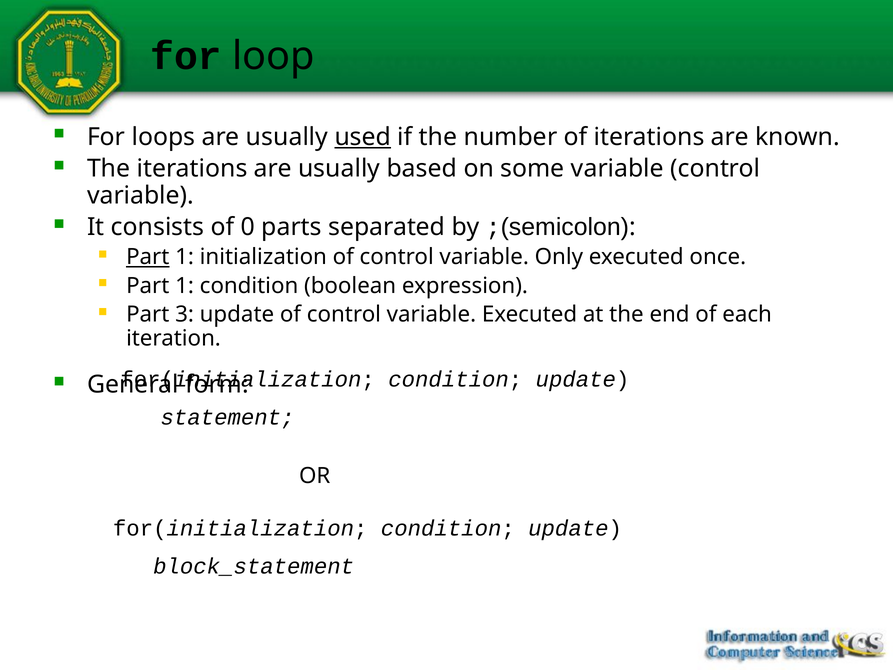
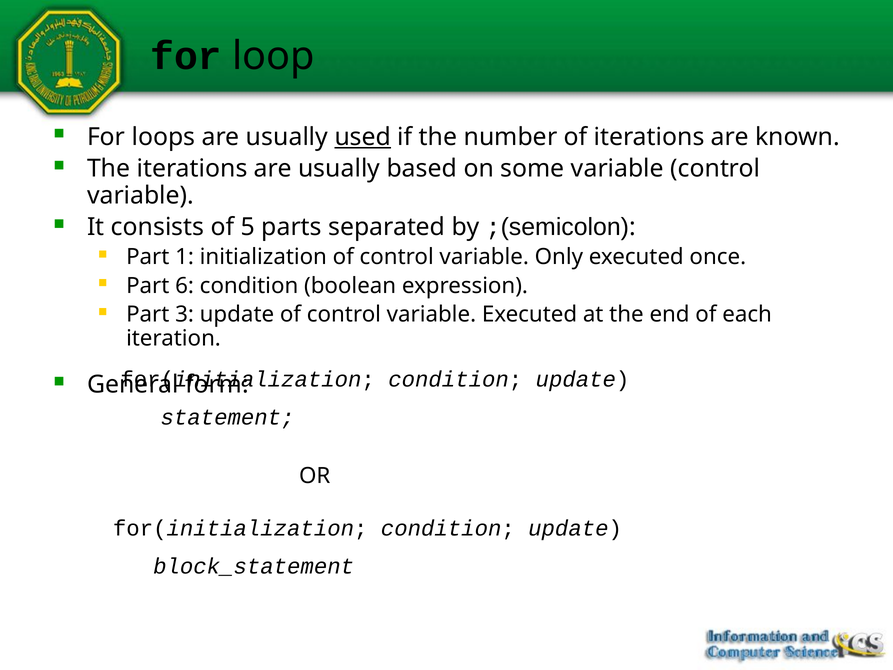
0: 0 -> 5
Part at (148, 257) underline: present -> none
1 at (185, 286): 1 -> 6
